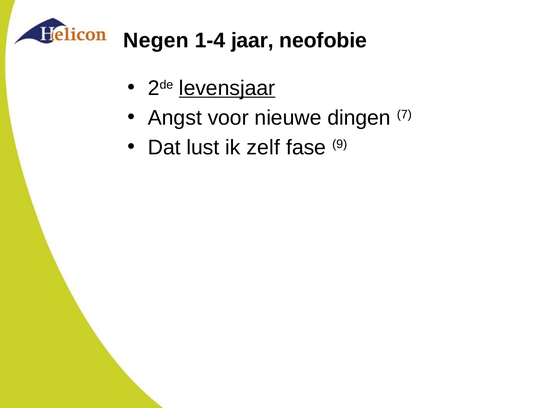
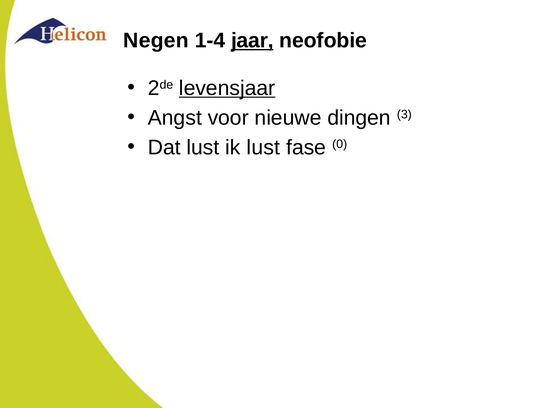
jaar underline: none -> present
7: 7 -> 3
ik zelf: zelf -> lust
9: 9 -> 0
